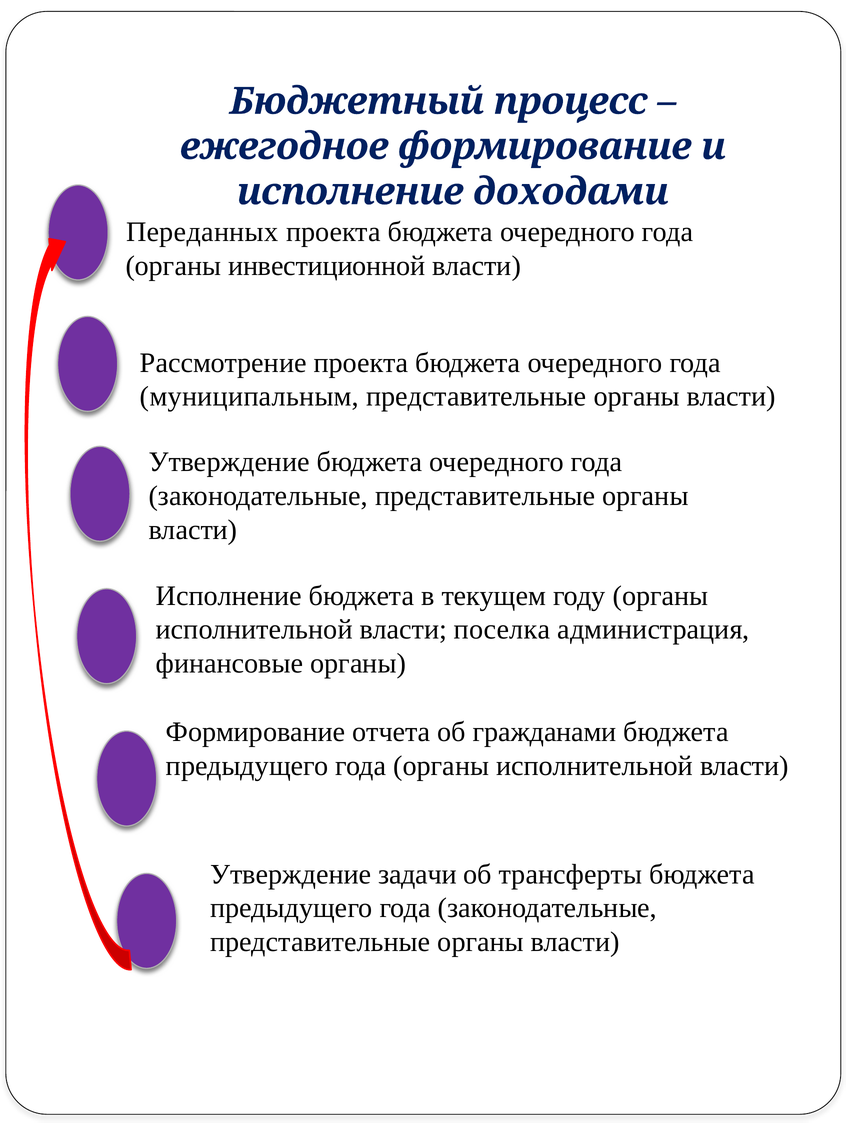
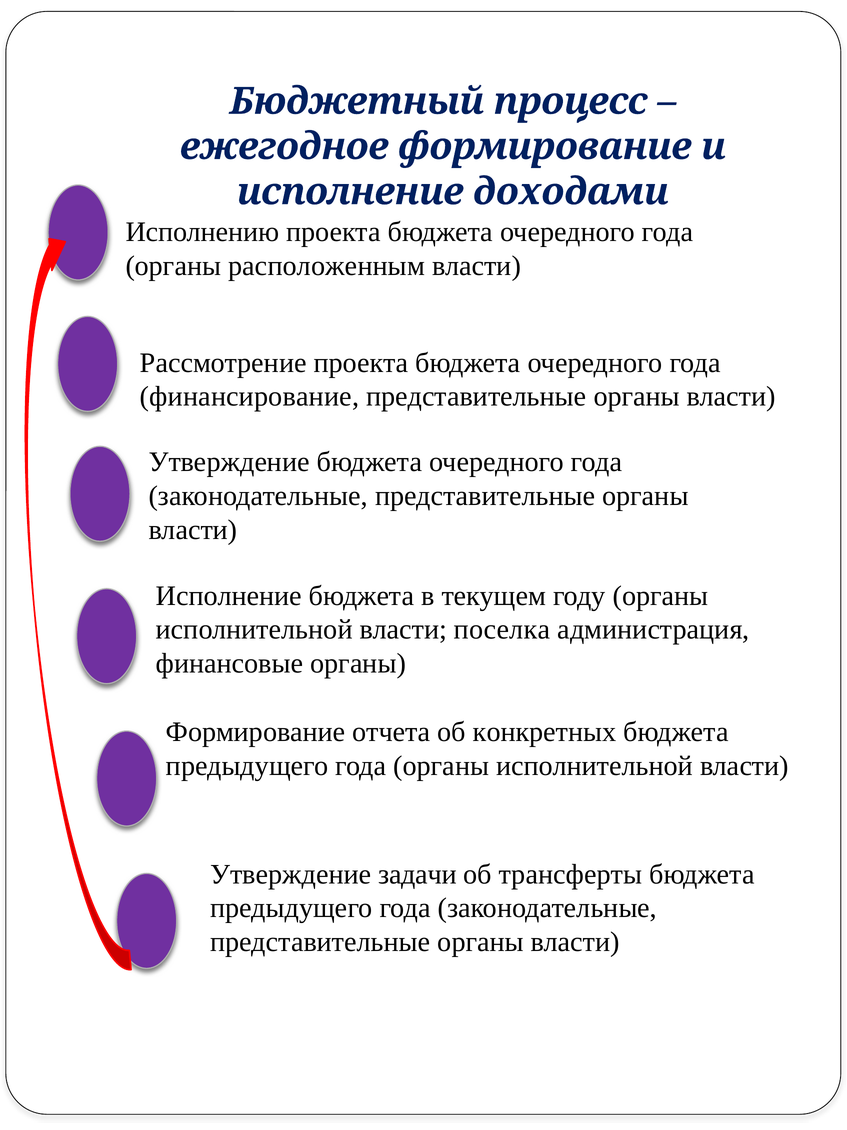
Переданных: Переданных -> Исполнению
инвестиционной: инвестиционной -> расположенным
муниципальным: муниципальным -> финансирование
гражданами: гражданами -> конкретных
